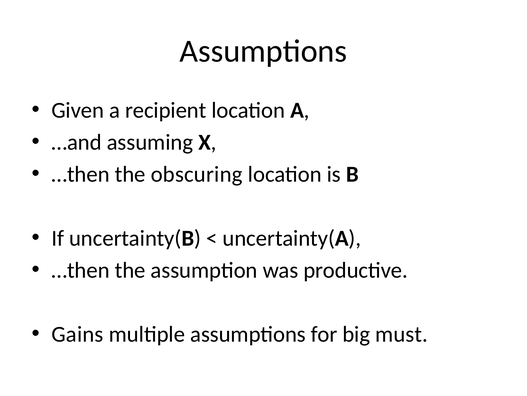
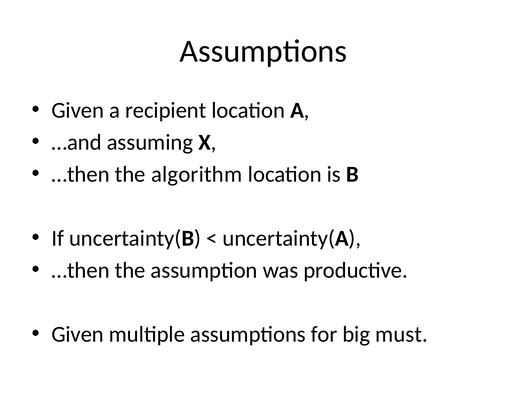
obscuring: obscuring -> algorithm
Gains at (77, 334): Gains -> Given
